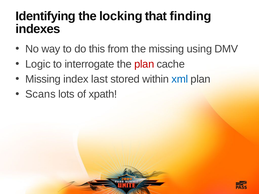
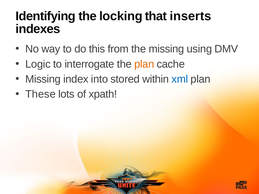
finding: finding -> inserts
plan at (144, 64) colour: red -> orange
last: last -> into
Scans: Scans -> These
